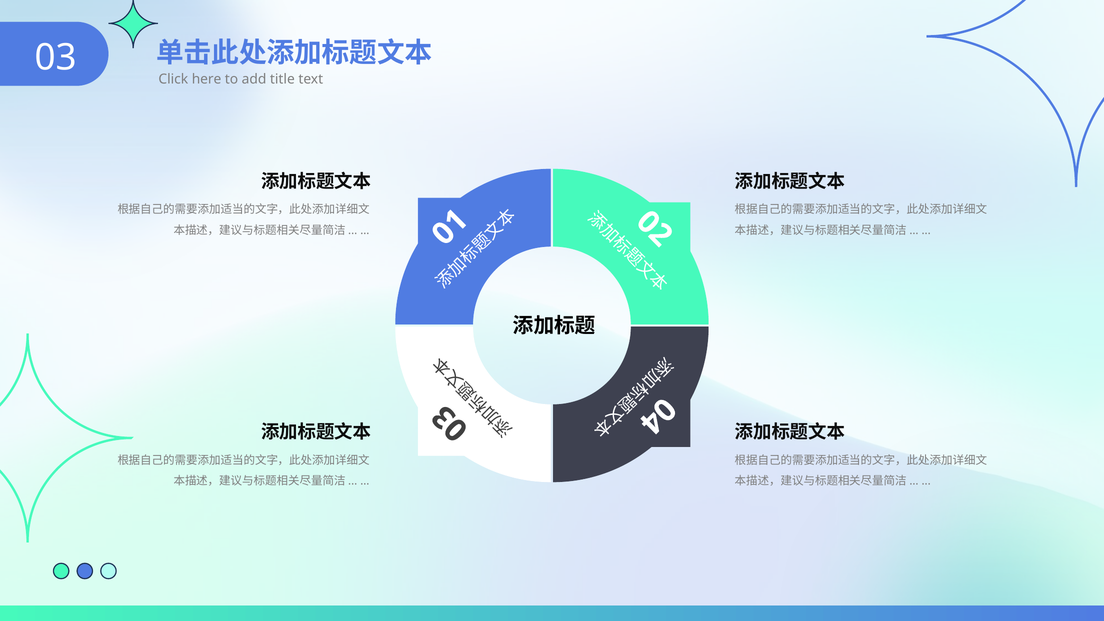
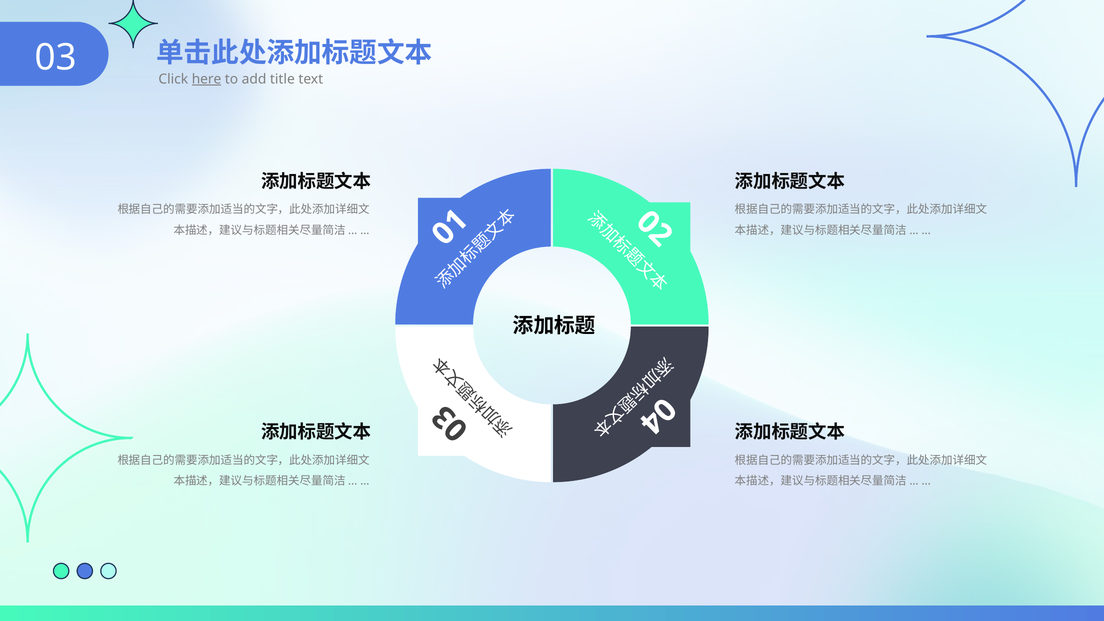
here underline: none -> present
